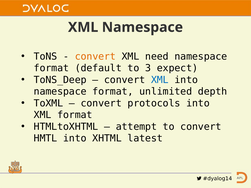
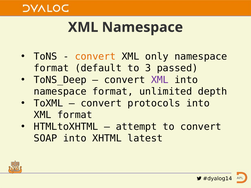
need: need -> only
expect: expect -> passed
XML at (160, 80) colour: blue -> purple
HMTL: HMTL -> SOAP
